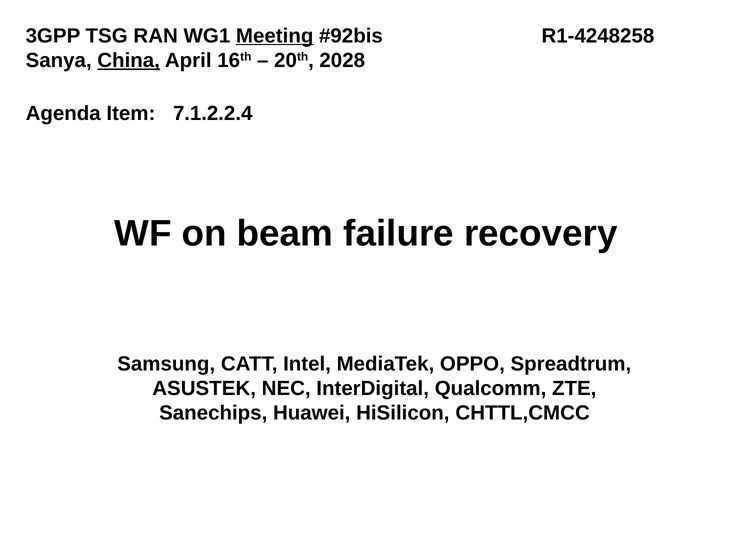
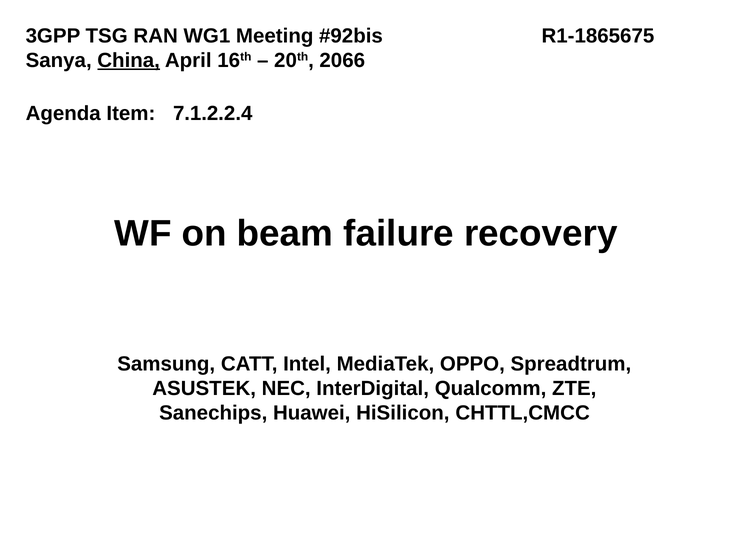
Meeting underline: present -> none
R1-4248258: R1-4248258 -> R1-1865675
2028: 2028 -> 2066
